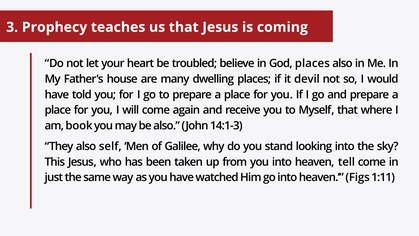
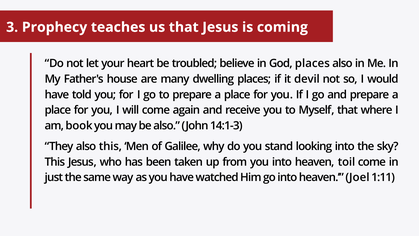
also self: self -> this
tell: tell -> toil
Figs: Figs -> Joel
